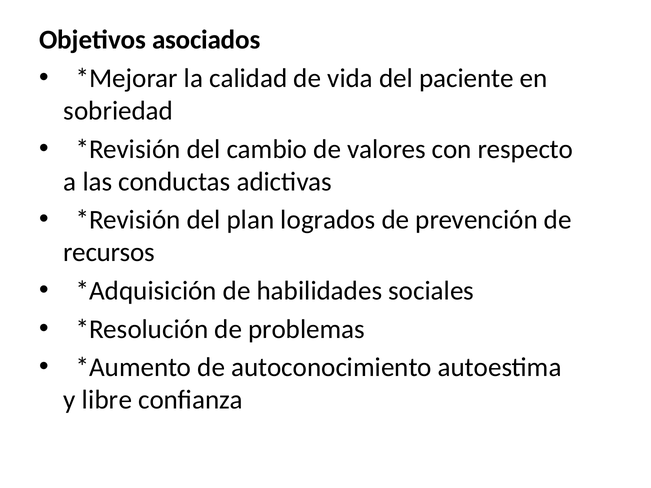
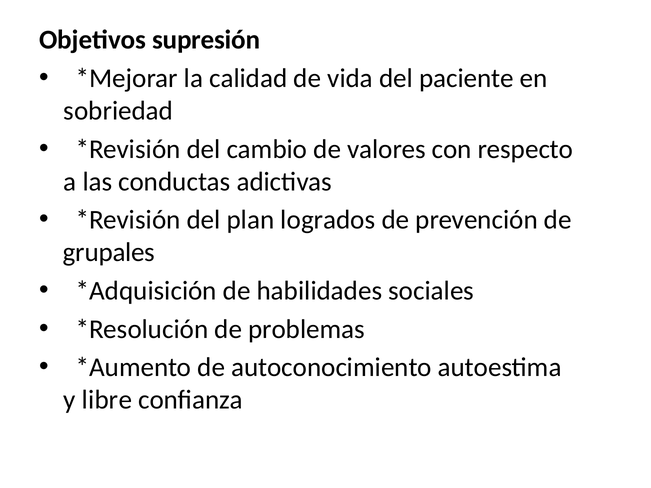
asociados: asociados -> supresión
recursos: recursos -> grupales
